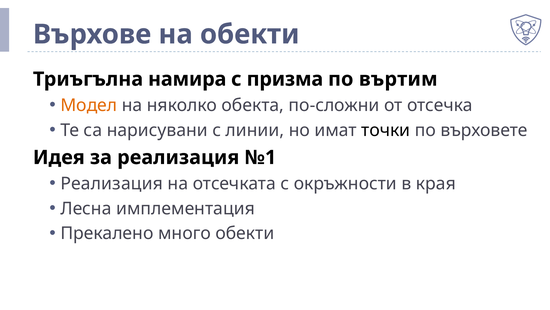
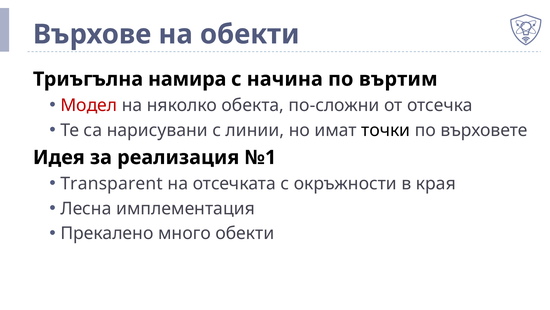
призма: призма -> начина
Модел colour: orange -> red
Реализация at (112, 183): Реализация -> Transparent
